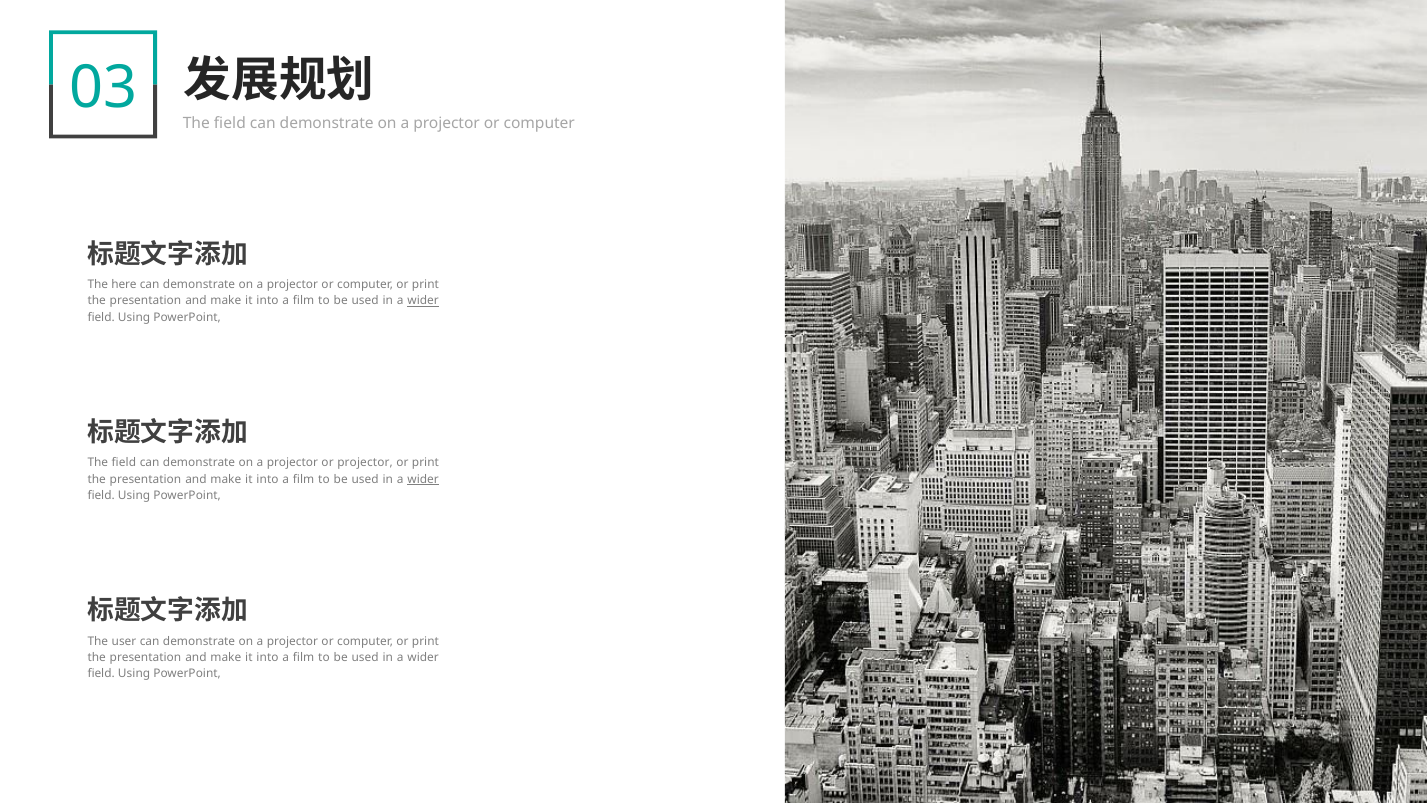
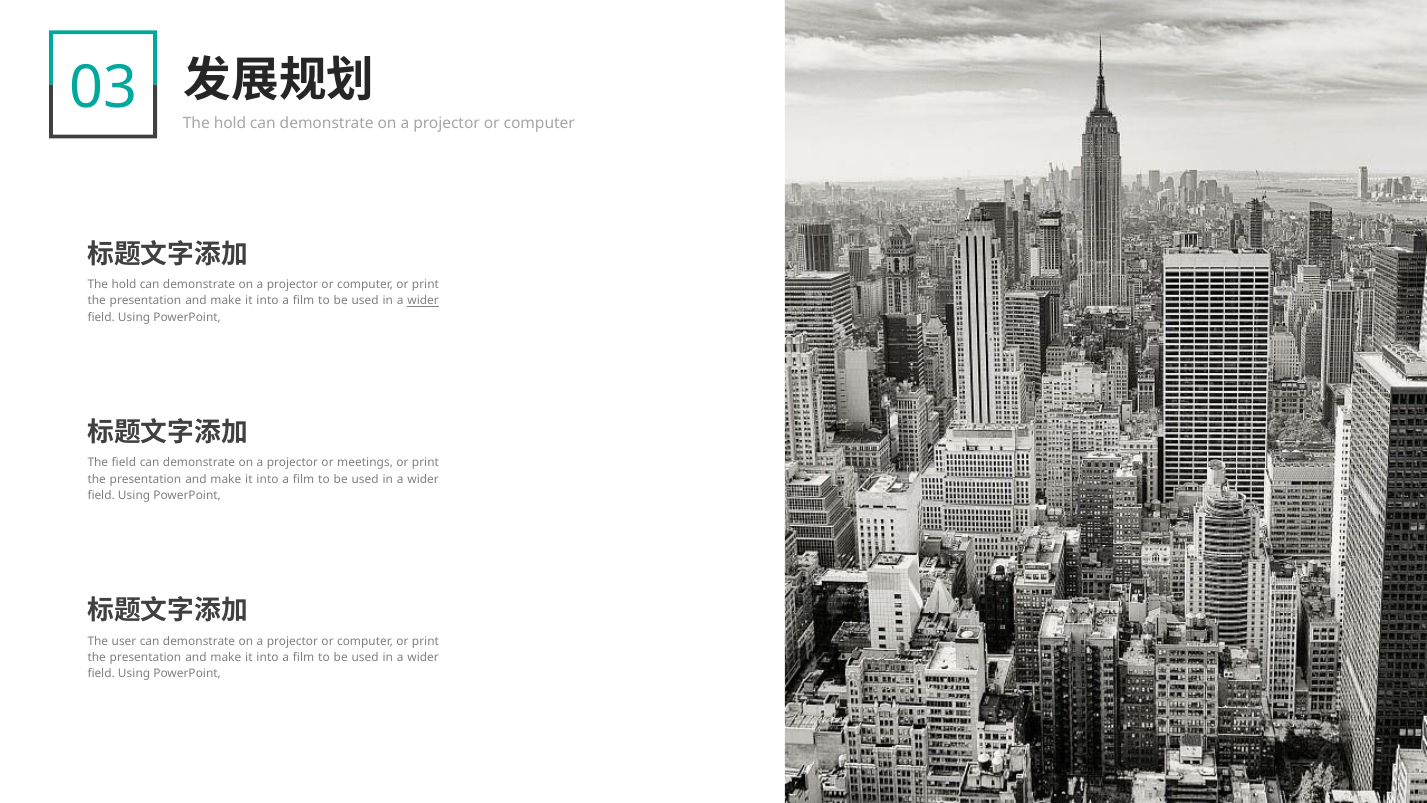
field at (230, 123): field -> hold
here at (124, 285): here -> hold
or projector: projector -> meetings
wider at (423, 479) underline: present -> none
